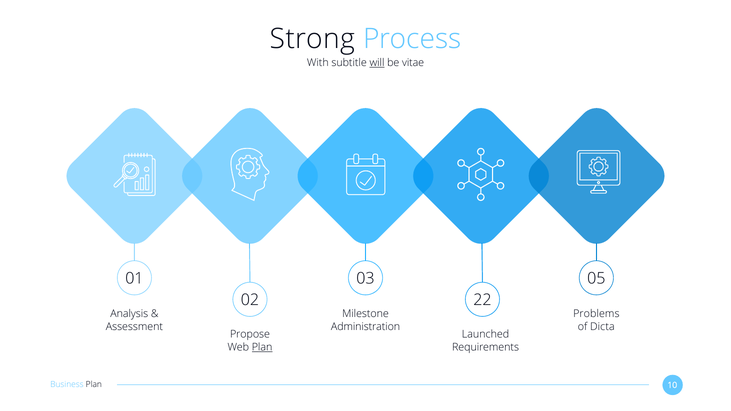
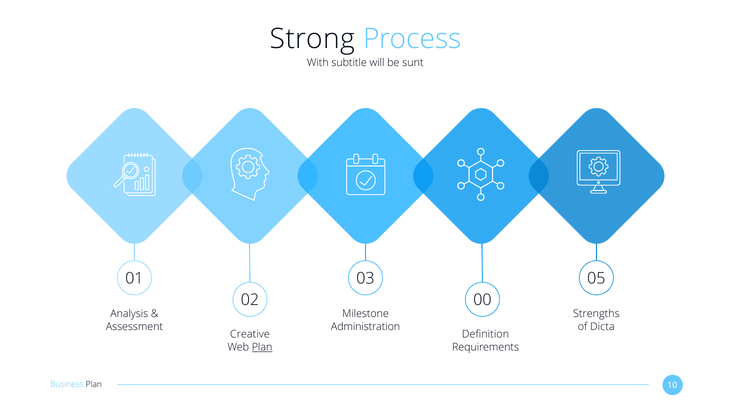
will underline: present -> none
vitae: vitae -> sunt
22: 22 -> 00
Problems: Problems -> Strengths
Propose: Propose -> Creative
Launched: Launched -> Definition
